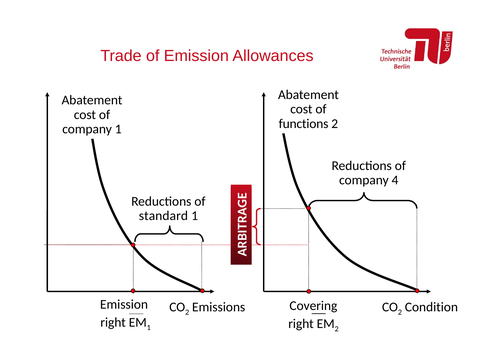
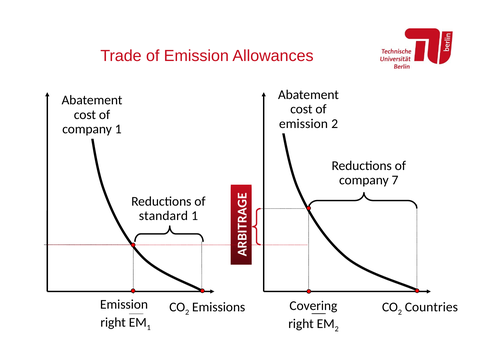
functions at (304, 124): functions -> emission
4: 4 -> 7
Condition: Condition -> Countries
